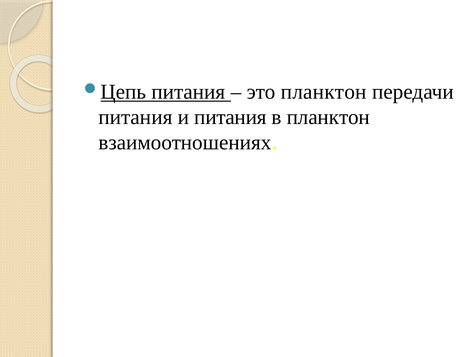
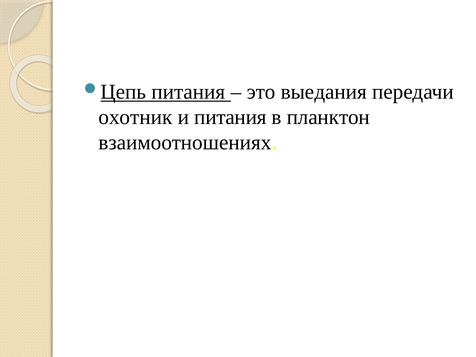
это планктон: планктон -> выедания
питания at (135, 117): питания -> охотник
